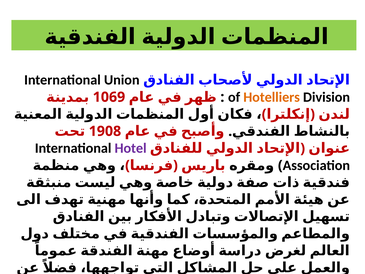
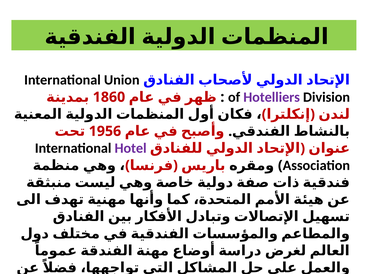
Hotelliers colour: orange -> purple
1069: 1069 -> 1860
1908: 1908 -> 1956
